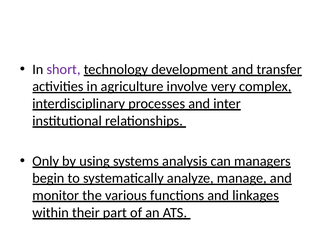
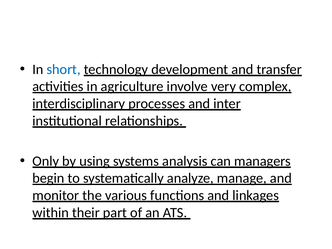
short colour: purple -> blue
